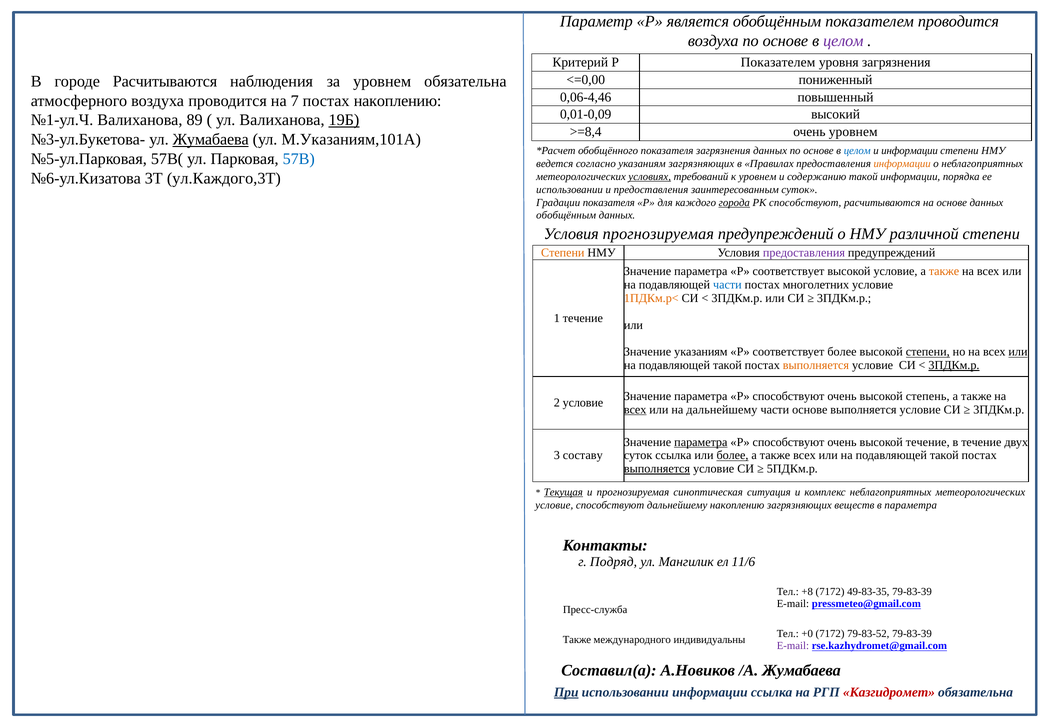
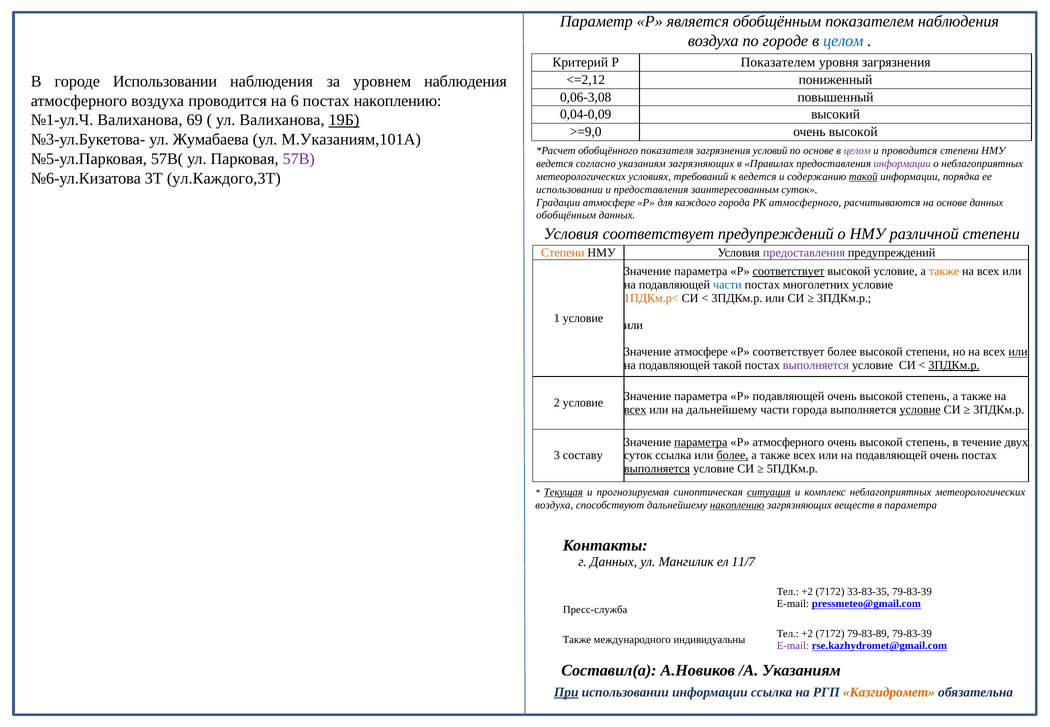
показателем проводится: проводится -> наблюдения
воздуха по основе: основе -> городе
целом at (843, 41) colour: purple -> blue
<=0,00: <=0,00 -> <=2,12
городе Расчитываются: Расчитываются -> Использовании
уровнем обязательна: обязательна -> наблюдения
0,06-4,46: 0,06-4,46 -> 0,06-3,08
7: 7 -> 6
0,01-0,09: 0,01-0,09 -> 0,04-0,09
89: 89 -> 69
>=8,4: >=8,4 -> >=9,0
уровнем at (853, 132): уровнем -> высокой
Жумабаева at (211, 139) underline: present -> none
загрязнения данных: данных -> условий
целом at (857, 151) colour: blue -> purple
и информации: информации -> проводится
57В colour: blue -> purple
информации at (902, 164) colour: orange -> purple
условиях underline: present -> none
к уровнем: уровнем -> ведется
такой at (863, 177) underline: none -> present
Градации показателя: показателя -> атмосфере
города at (734, 202) underline: present -> none
РК способствуют: способствуют -> атмосферного
Условия прогнозируемая: прогнозируемая -> соответствует
соответствует at (789, 271) underline: none -> present
1 течение: течение -> условие
Значение указаниям: указаниям -> атмосфере
степени at (928, 352) underline: present -> none
выполняется at (816, 365) colour: orange -> purple
способствуют at (789, 396): способствуют -> подавляющей
части основе: основе -> города
условие at (920, 410) underline: none -> present
способствуют at (789, 442): способствуют -> атмосферного
течение at (928, 442): течение -> степень
такой at (944, 455): такой -> очень
ситуация underline: none -> present
условие at (554, 505): условие -> воздуха
накоплению at (737, 505) underline: none -> present
г Подряд: Подряд -> Данных
11/6: 11/6 -> 11/7
+8 at (807, 592): +8 -> +2
49-83-35: 49-83-35 -> 33-83-35
+0 at (807, 634): +0 -> +2
79-83-52: 79-83-52 -> 79-83-89
/А Жумабаева: Жумабаева -> Указаниям
Казгидромет colour: red -> orange
